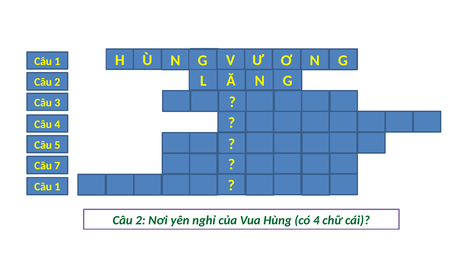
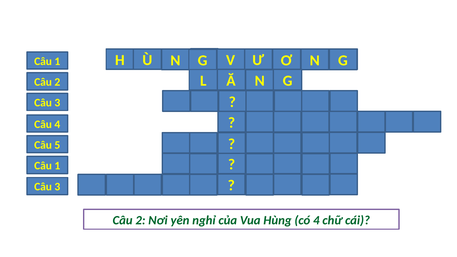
7 at (57, 166): 7 -> 1
1 at (57, 187): 1 -> 3
